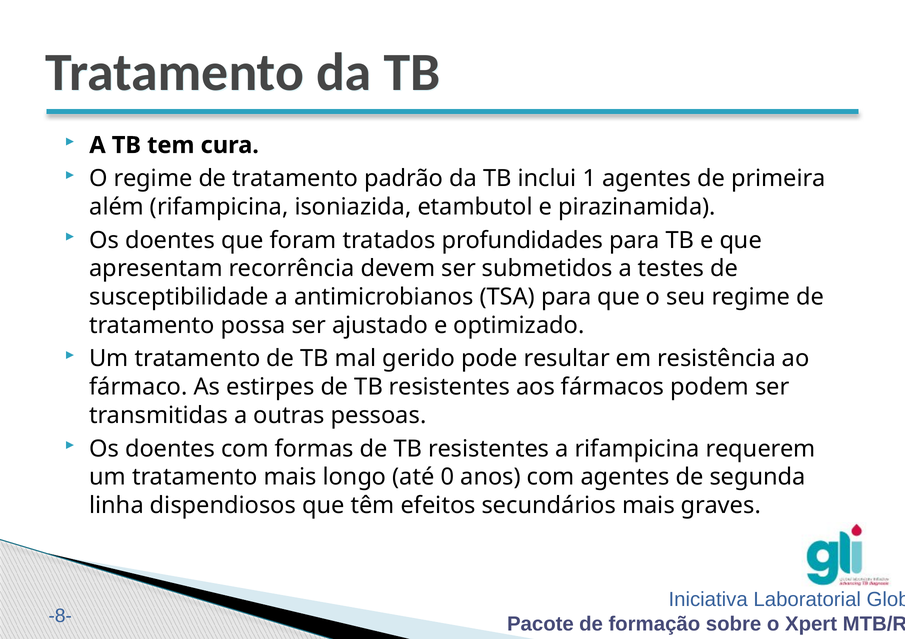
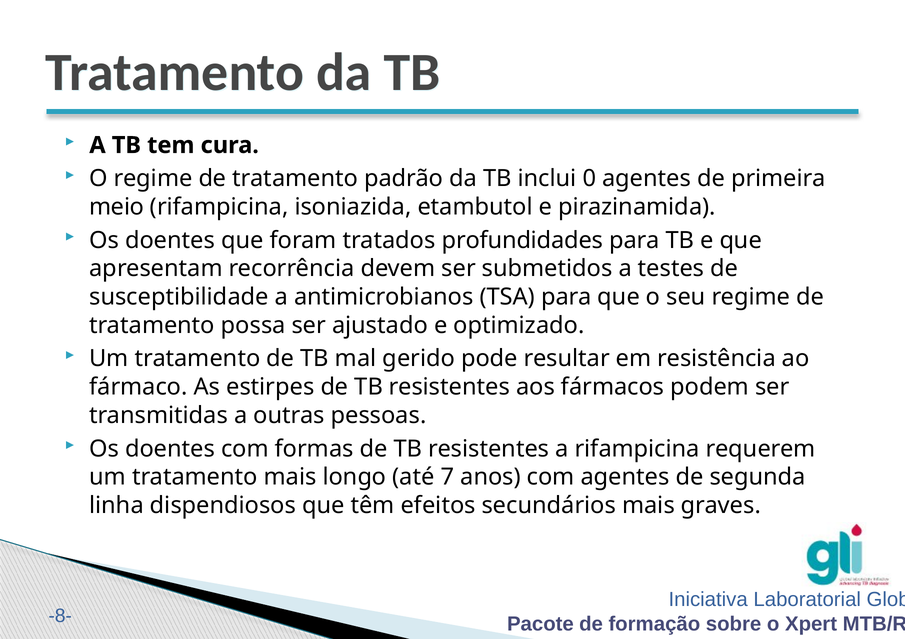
1: 1 -> 0
além: além -> meio
0: 0 -> 7
